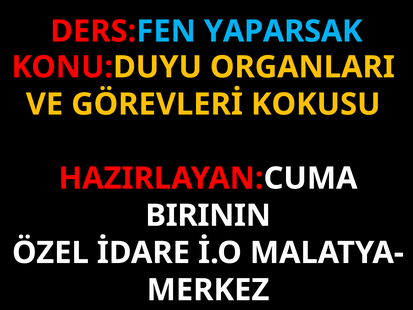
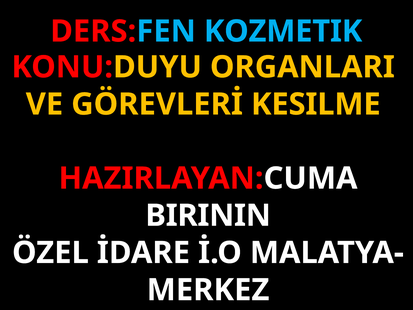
YAPARSAK: YAPARSAK -> KOZMETIK
KOKUSU: KOKUSU -> KESILME
